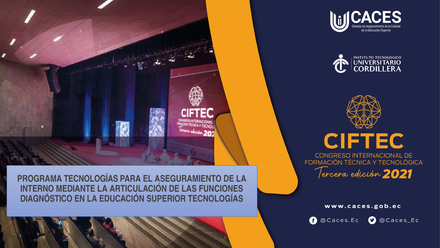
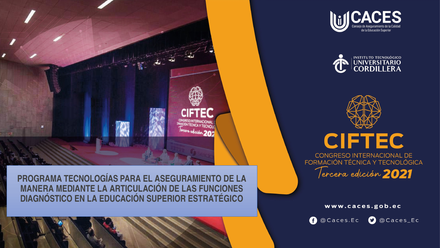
INTERNO: INTERNO -> MANERA
SUPERIOR TECNOLOGÍAS: TECNOLOGÍAS -> ESTRATÉGICO
